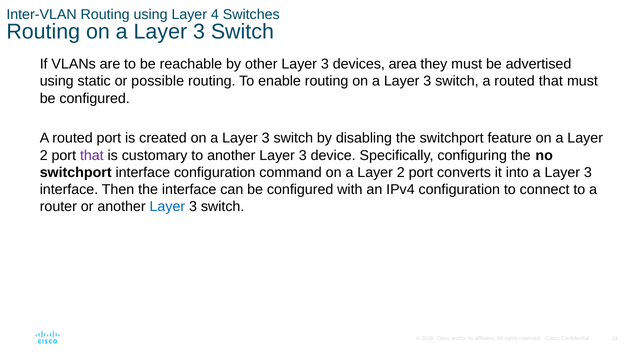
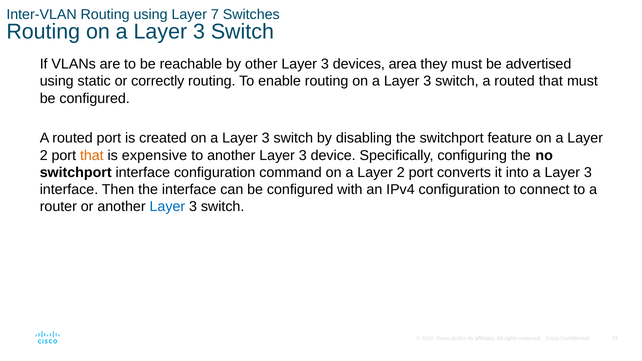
4: 4 -> 7
possible: possible -> correctly
that at (92, 155) colour: purple -> orange
customary: customary -> expensive
